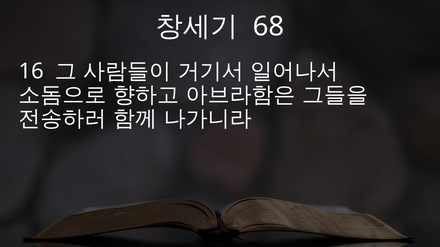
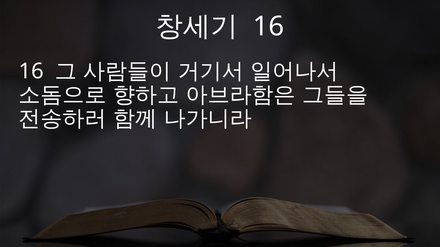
68 at (269, 26): 68 -> 16
